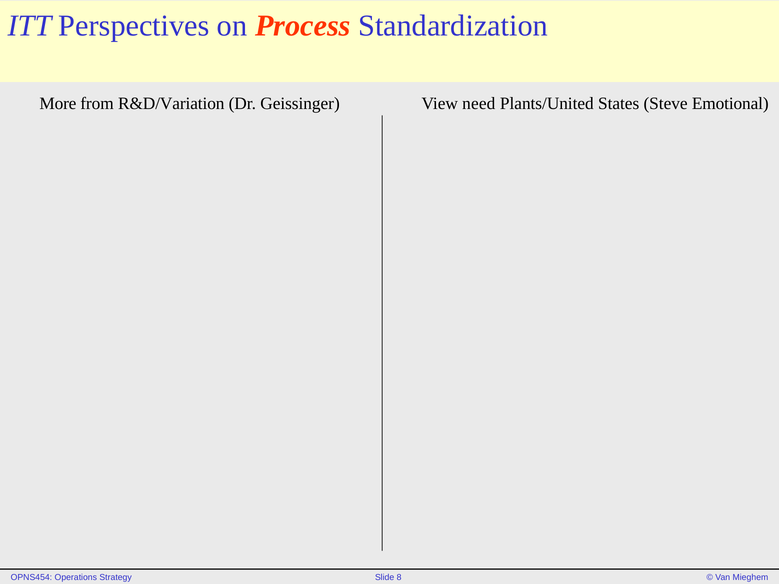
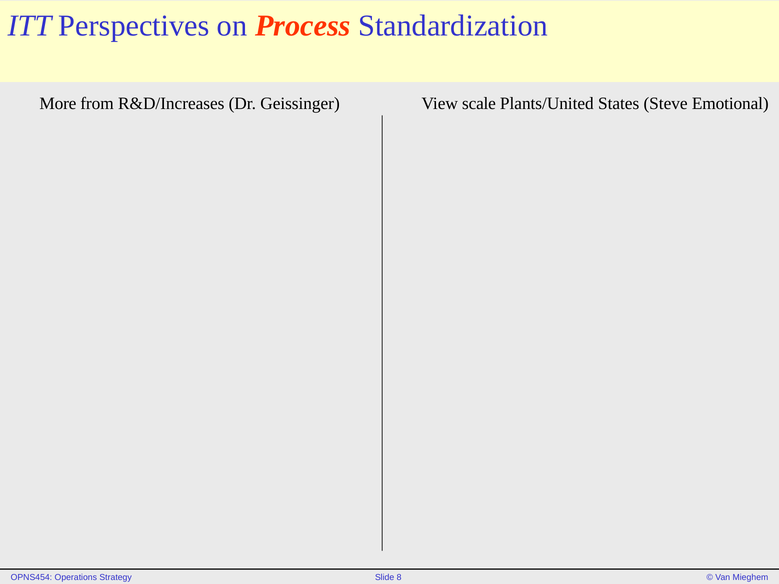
R&D/Variation: R&D/Variation -> R&D/Increases
need: need -> scale
